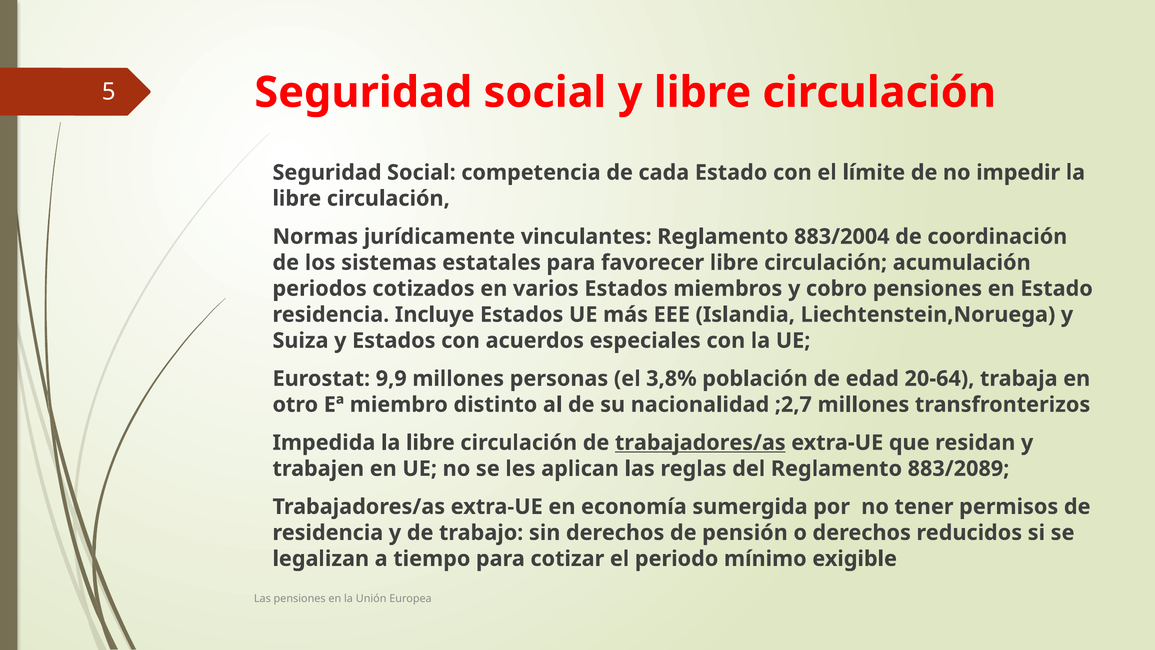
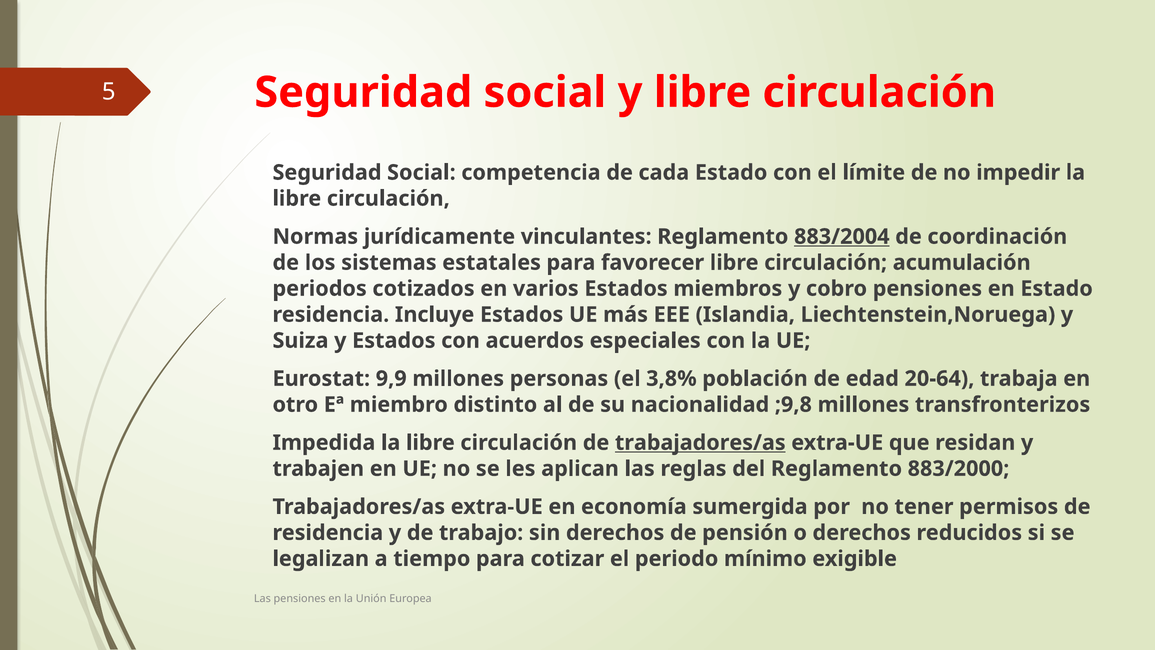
883/2004 underline: none -> present
;2,7: ;2,7 -> ;9,8
883/2089: 883/2089 -> 883/2000
